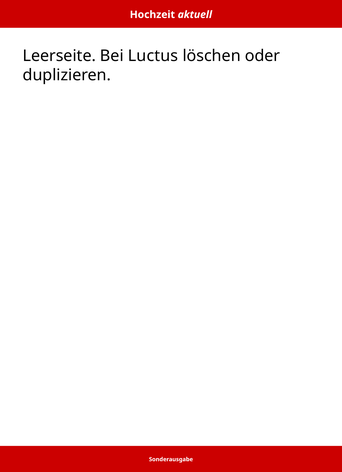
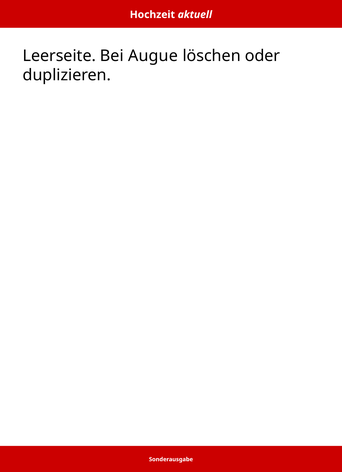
Luctus: Luctus -> Augue
